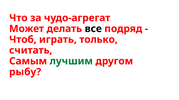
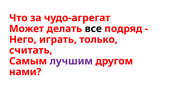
Чтоб: Чтоб -> Него
лучшим colour: green -> purple
рыбу: рыбу -> нами
